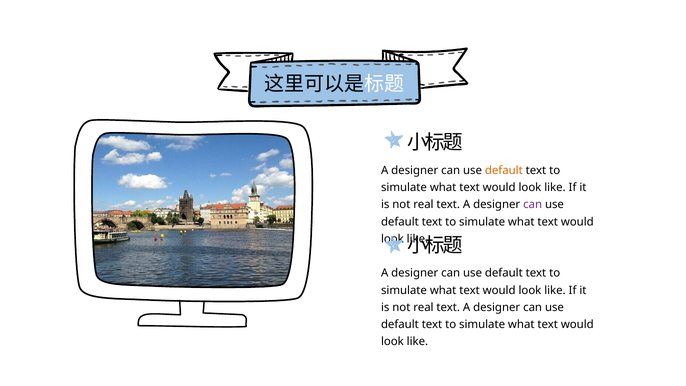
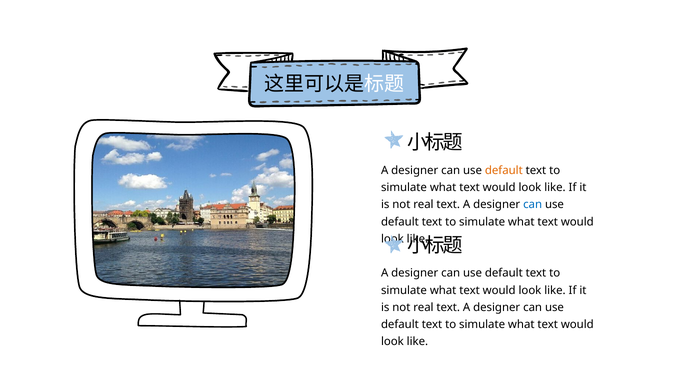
can at (533, 205) colour: purple -> blue
